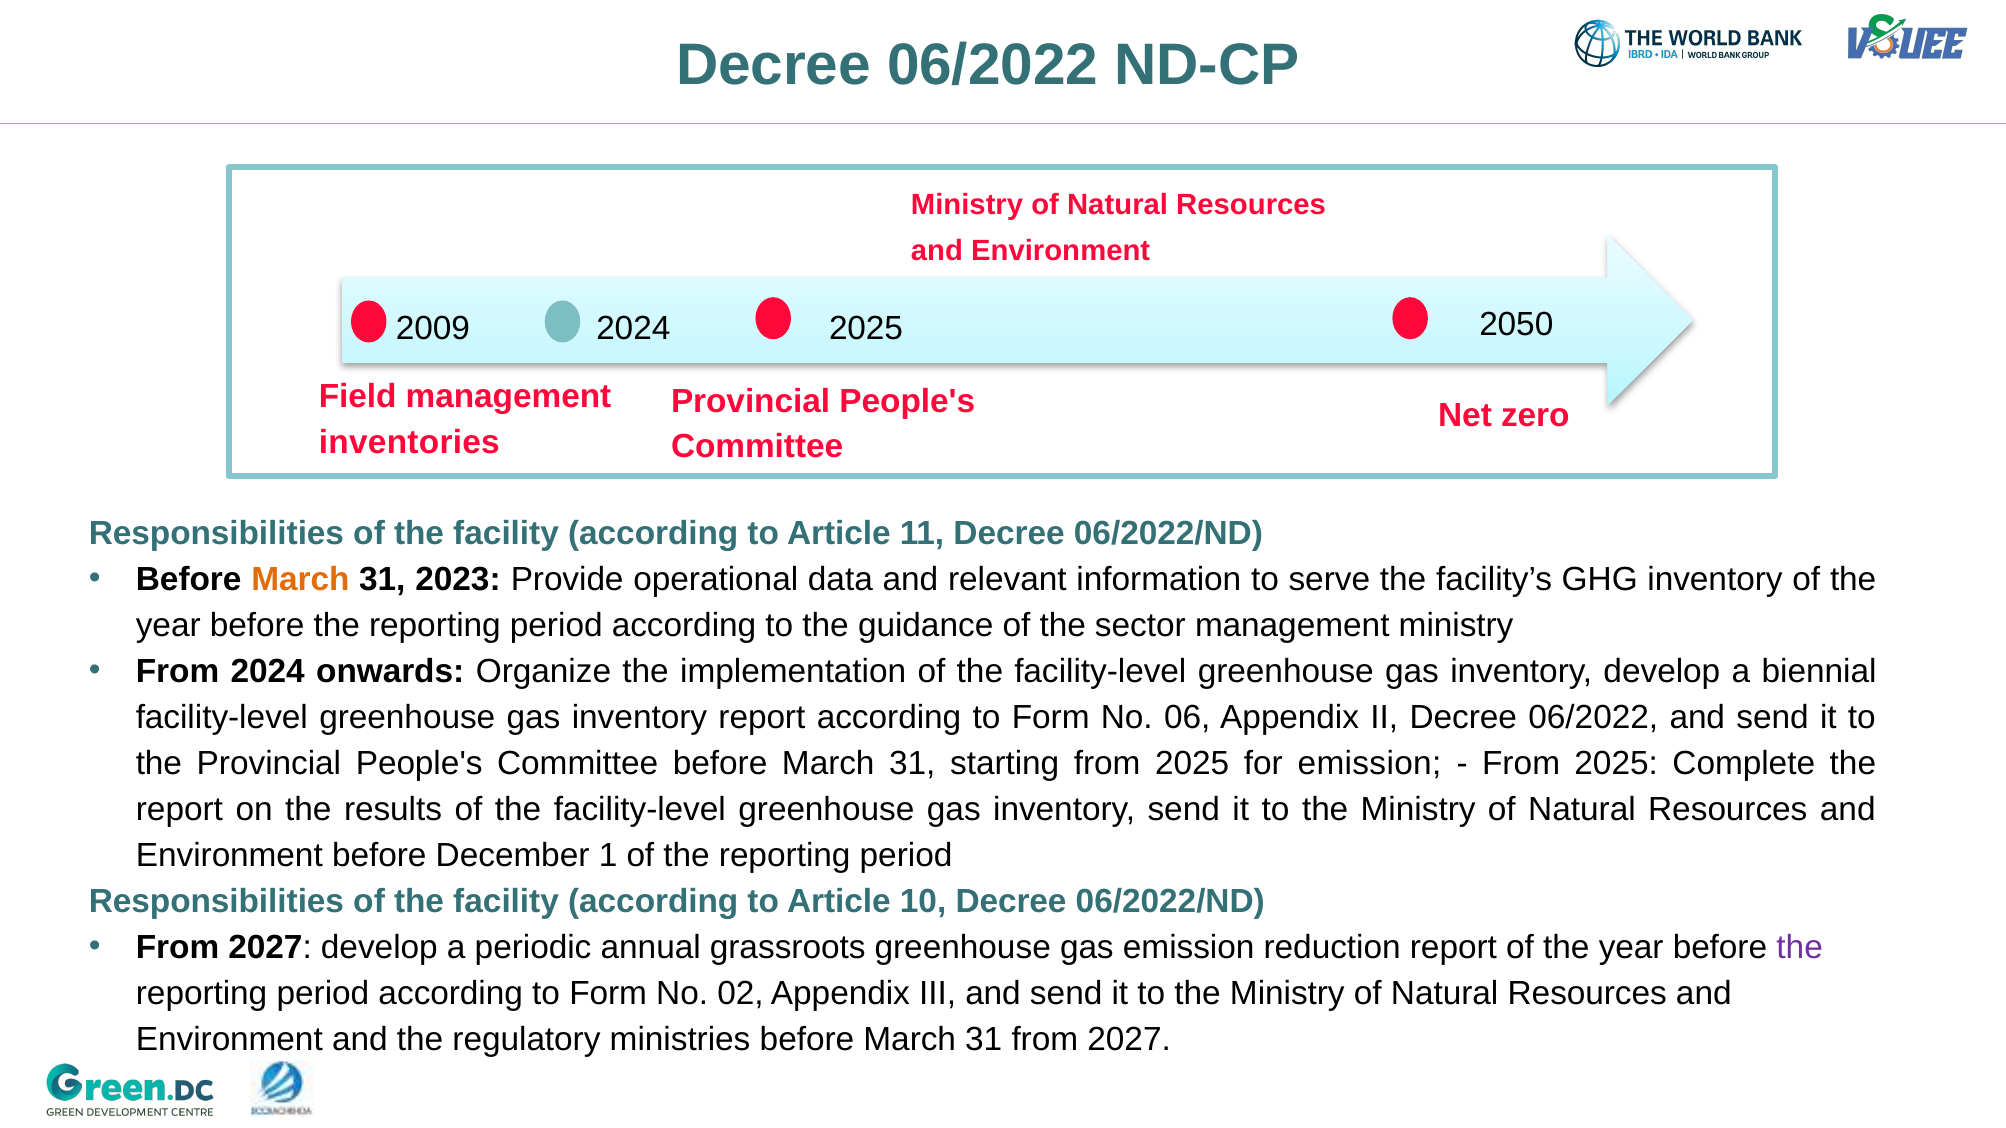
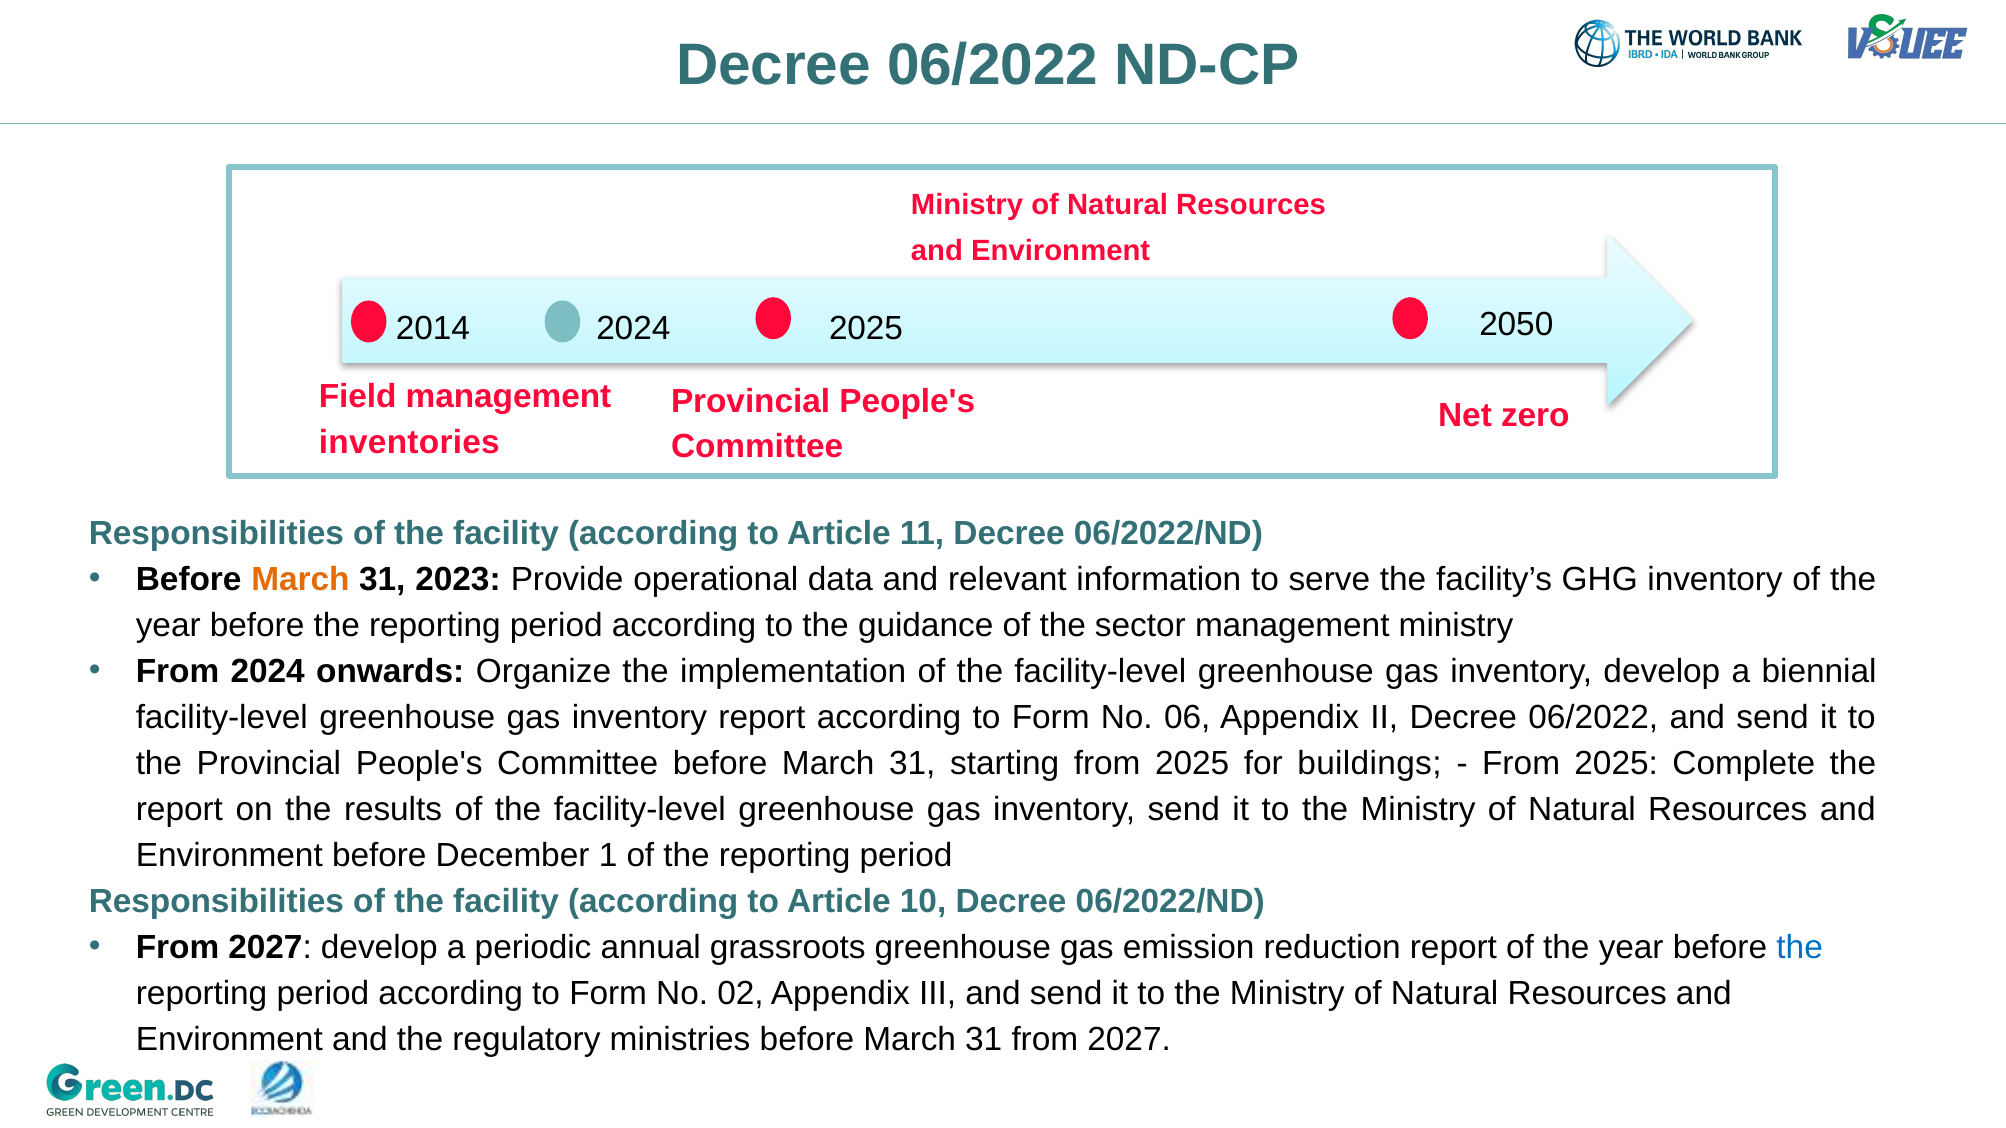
2009: 2009 -> 2014
for emission: emission -> buildings
the at (1800, 948) colour: purple -> blue
